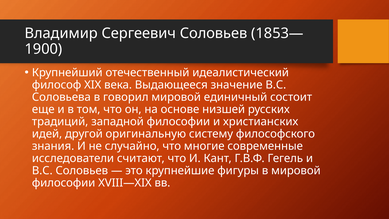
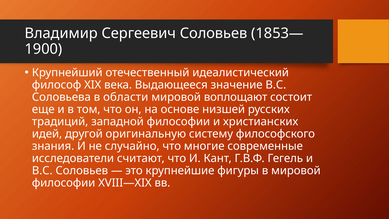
говорил: говорил -> области
единичный: единичный -> воплощают
